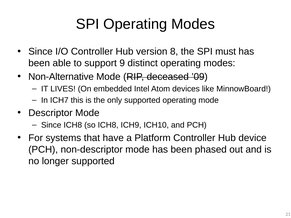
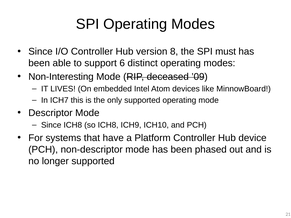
9: 9 -> 6
Non-Alternative: Non-Alternative -> Non-Interesting
